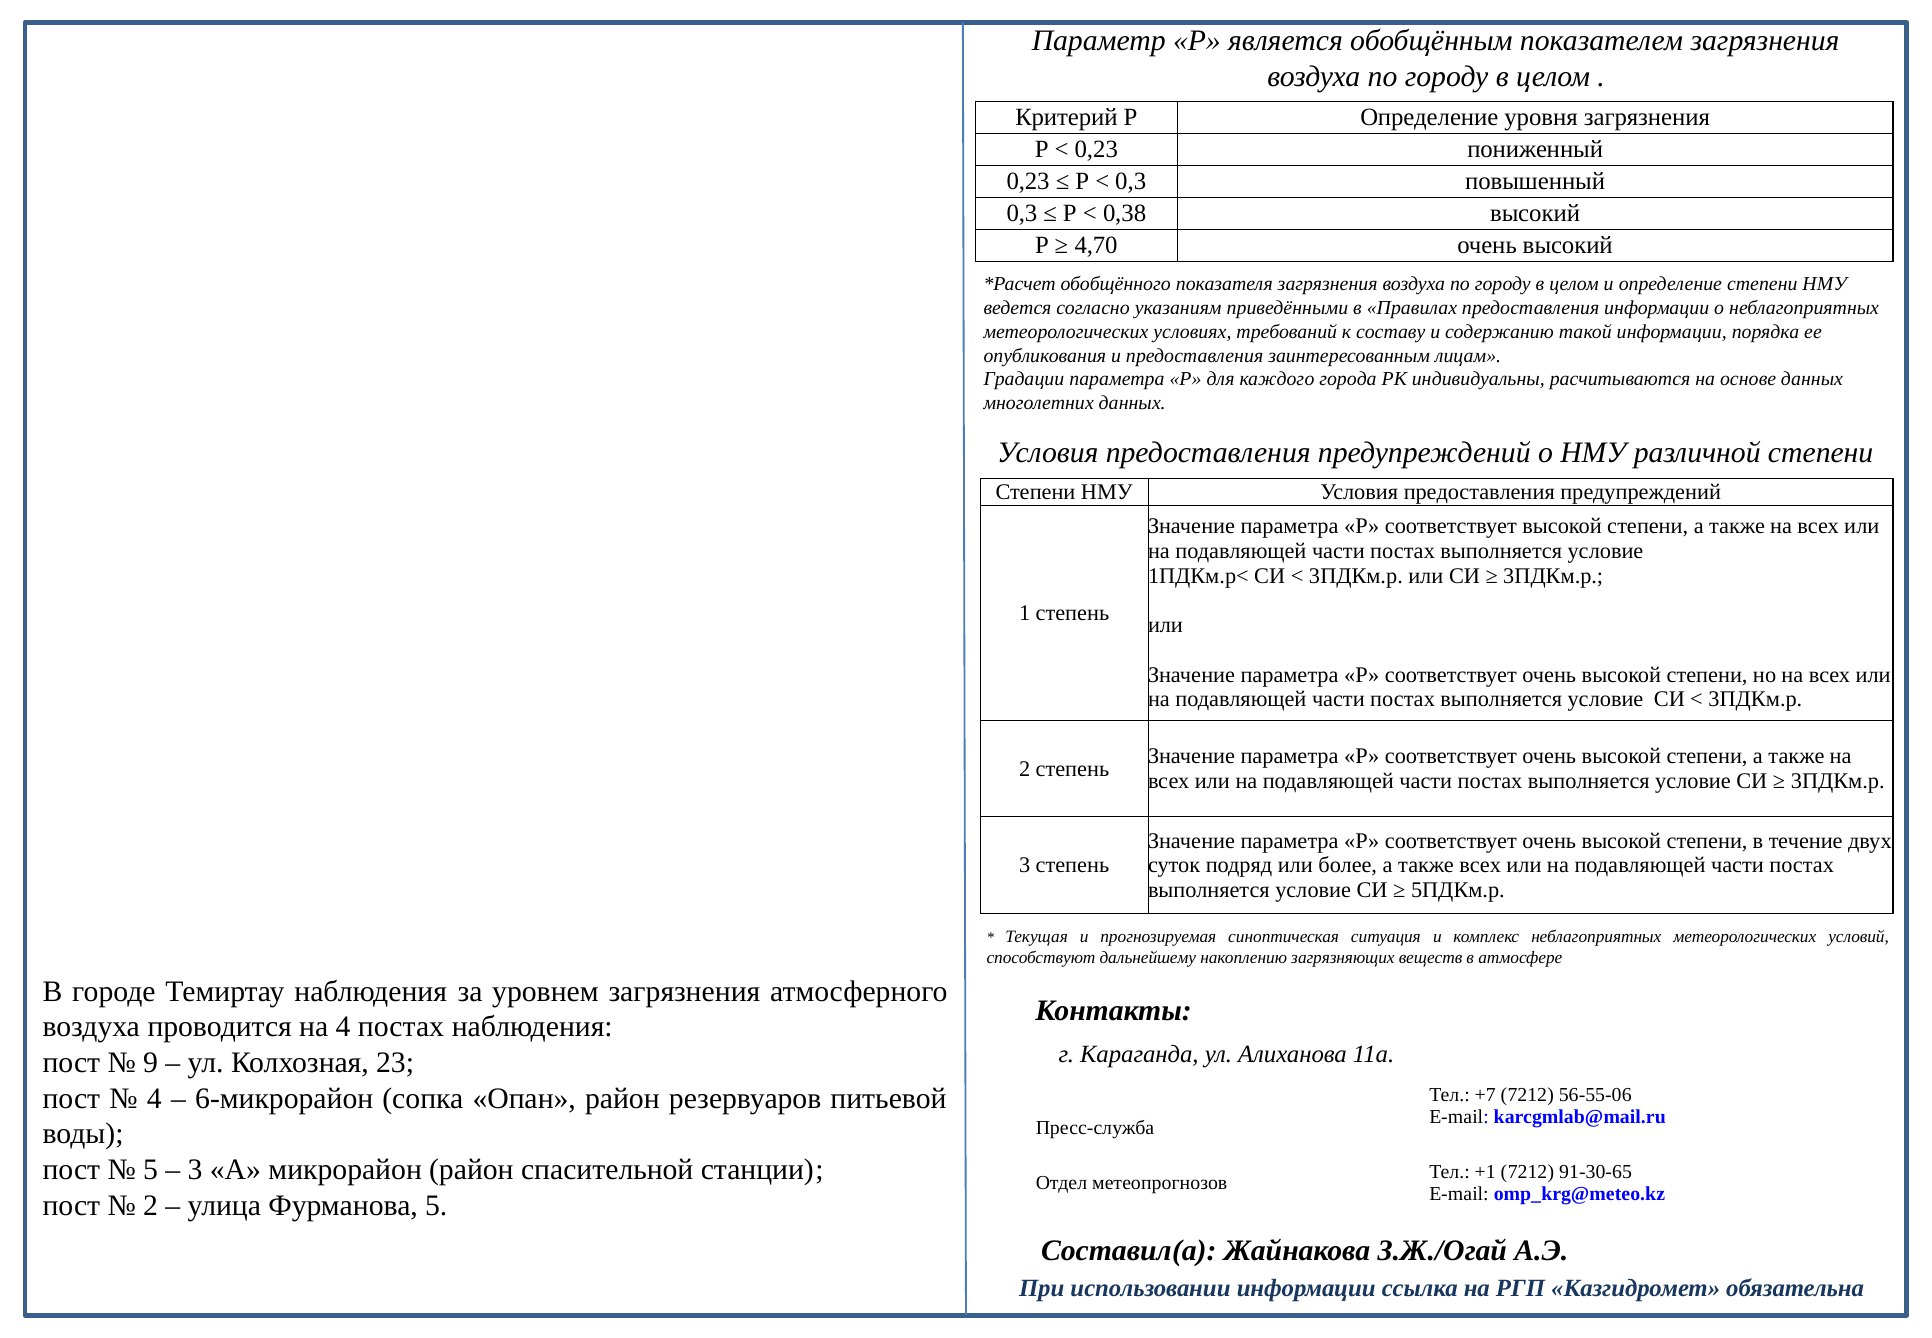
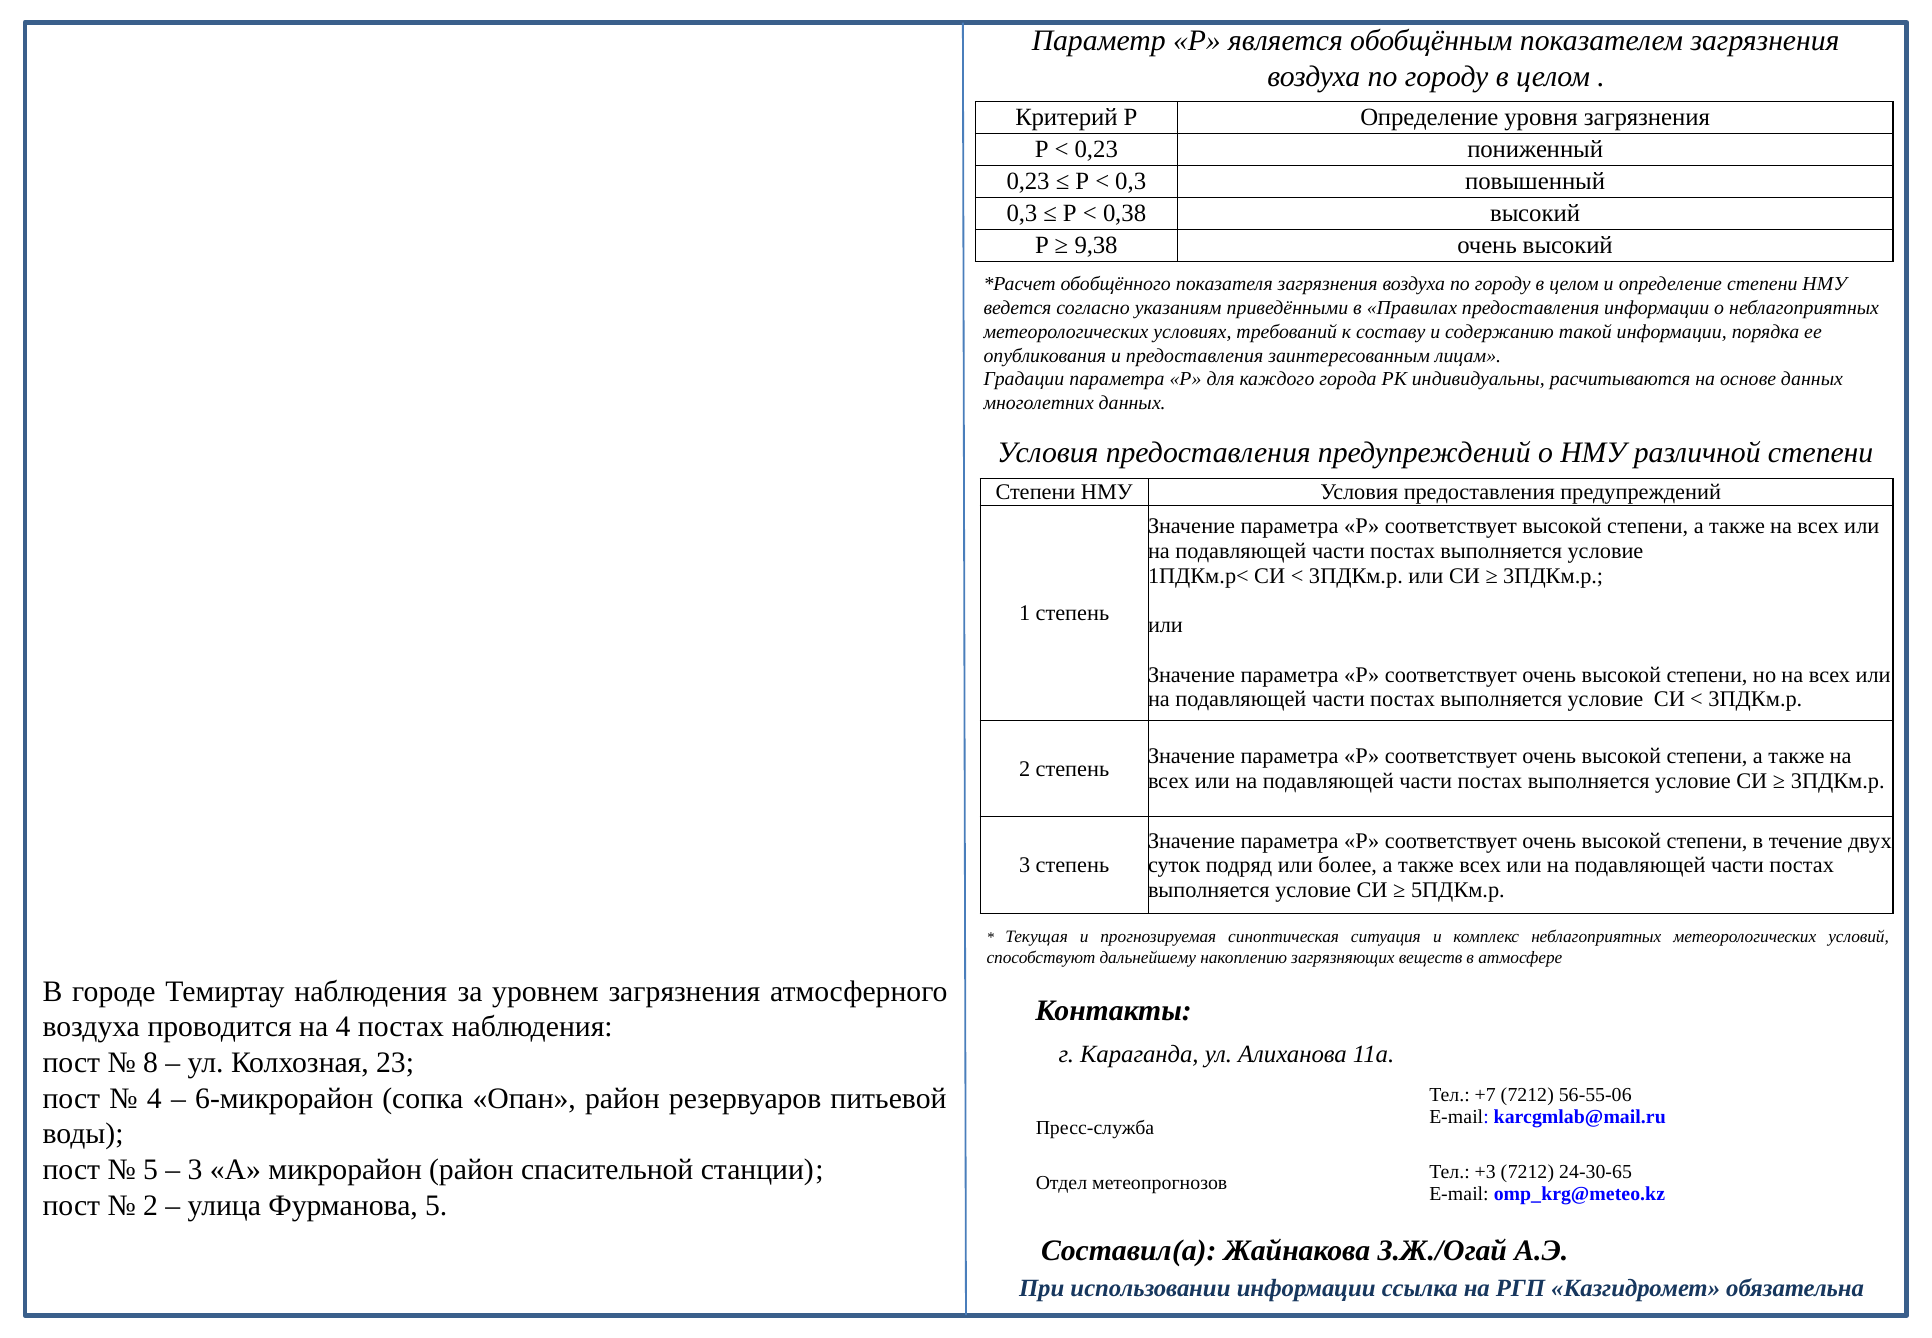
4,70: 4,70 -> 9,38
9: 9 -> 8
+1: +1 -> +3
91-30-65: 91-30-65 -> 24-30-65
